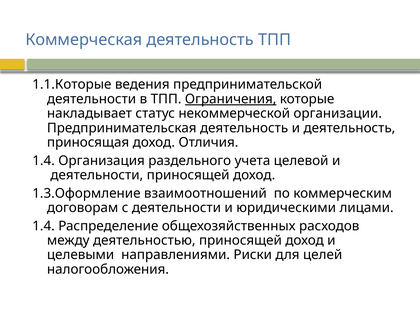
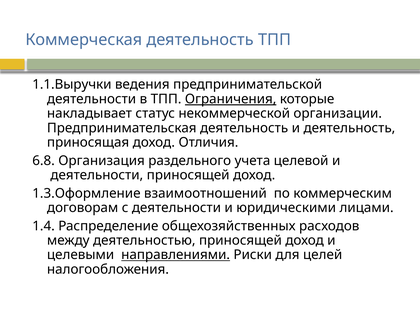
1.1.Которые: 1.1.Которые -> 1.1.Выручки
1.4 at (44, 161): 1.4 -> 6.8
направлениями underline: none -> present
